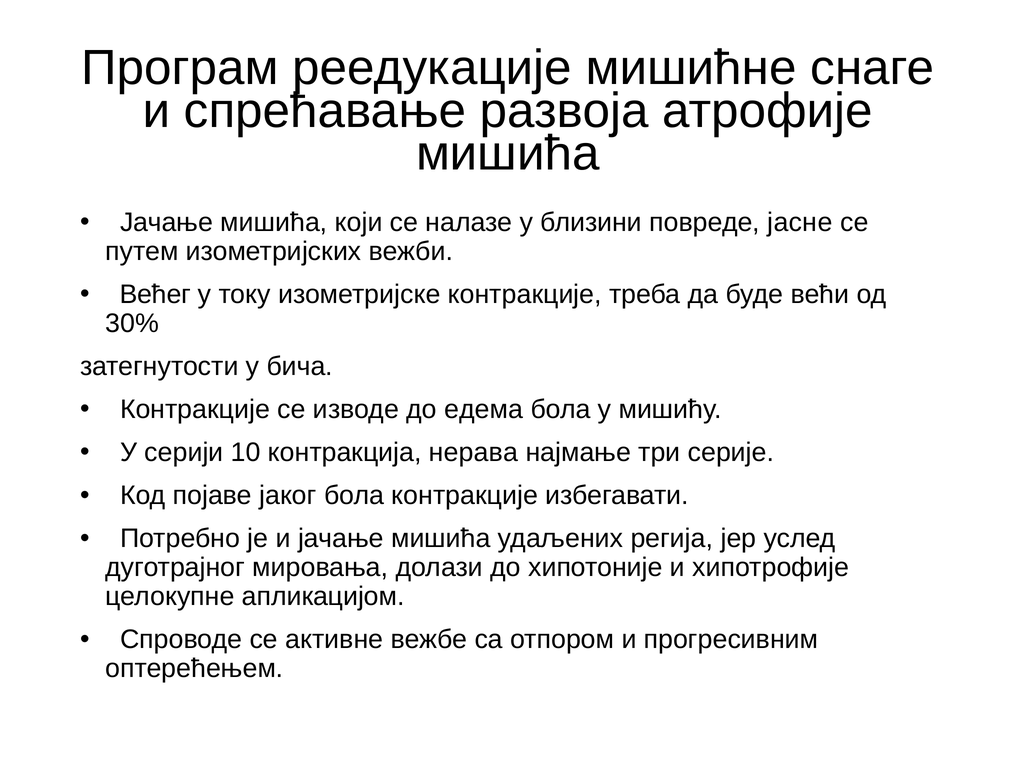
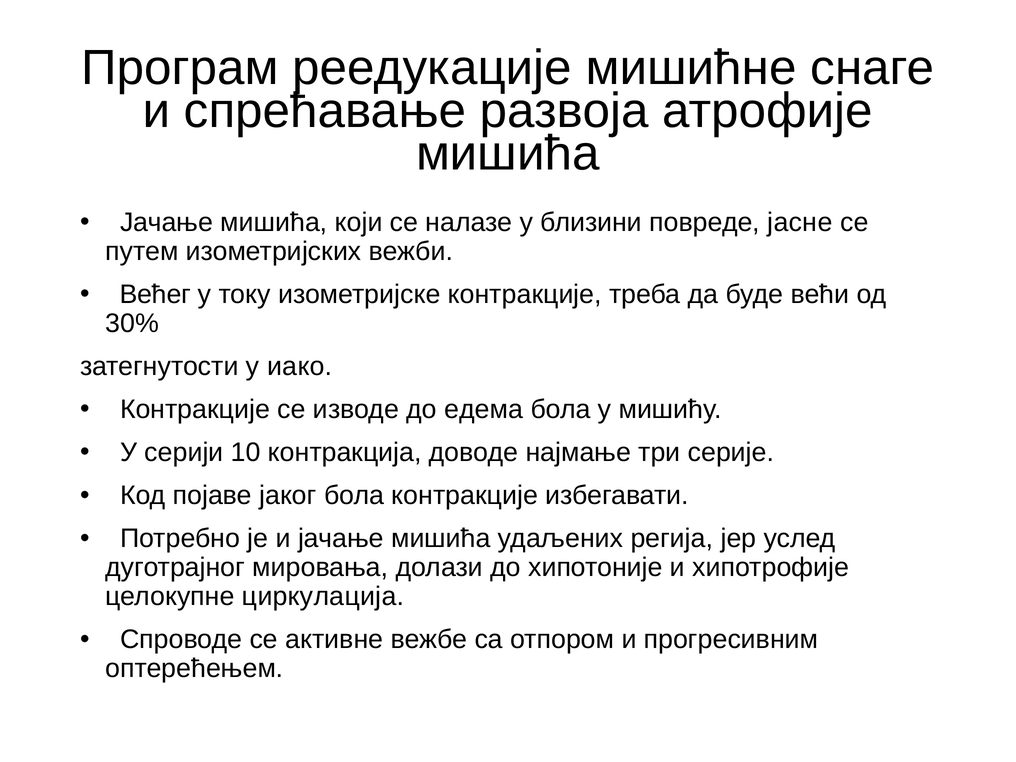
бича: бича -> иако
нерава: нерава -> доводе
апликацијом: апликацијом -> циркулација
